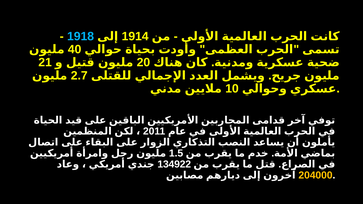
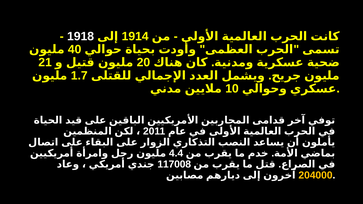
1918 colour: light blue -> white
2.7: 2.7 -> 1.7
1.5: 1.5 -> 4.4
134922: 134922 -> 117008
